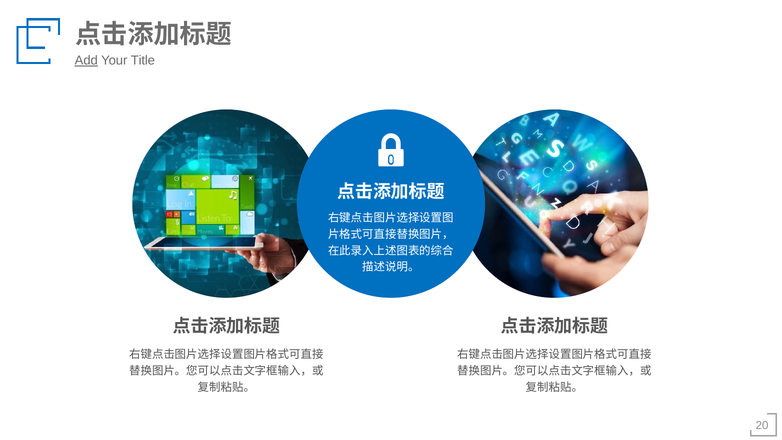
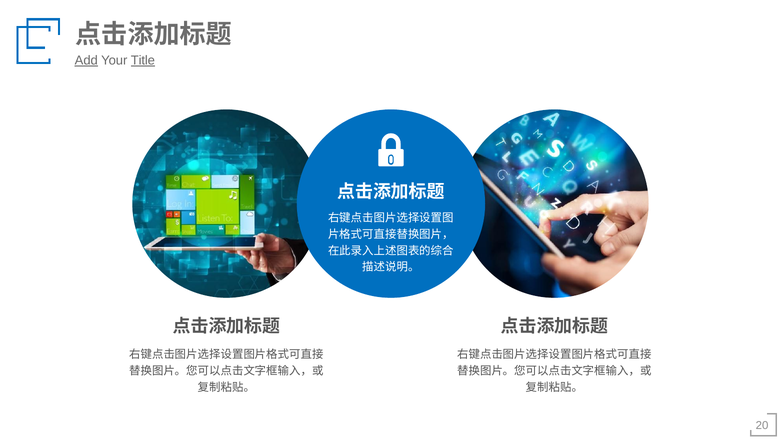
Title underline: none -> present
